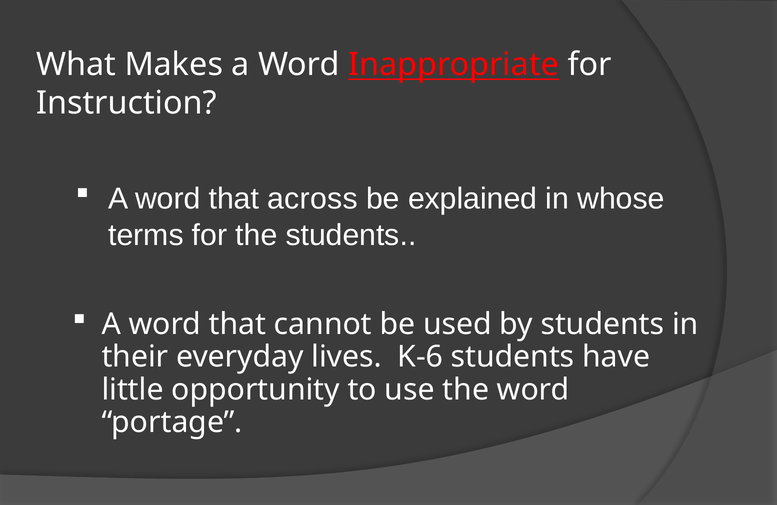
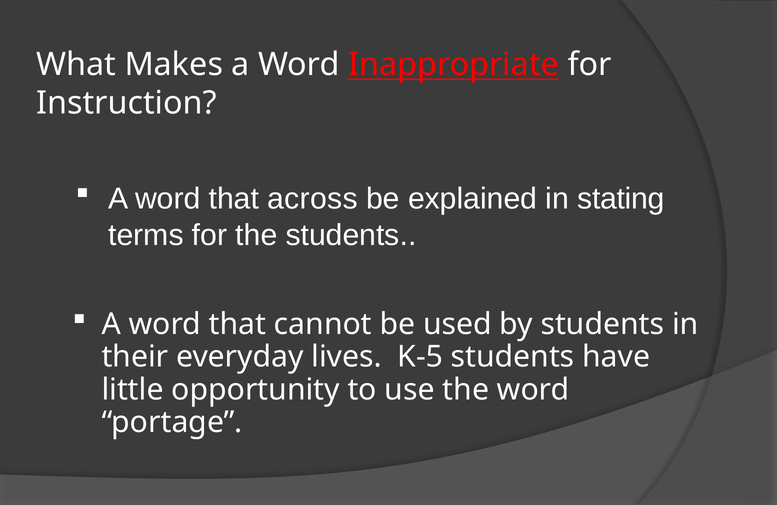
whose: whose -> stating
K-6: K-6 -> K-5
